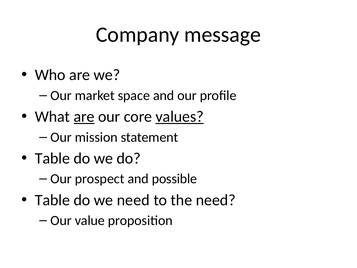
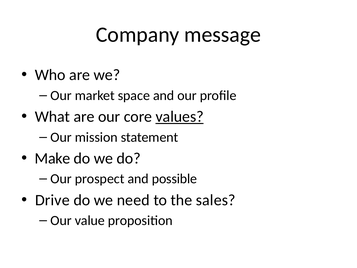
are at (84, 117) underline: present -> none
Table at (52, 158): Table -> Make
Table at (52, 200): Table -> Drive
the need: need -> sales
